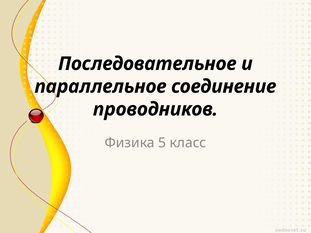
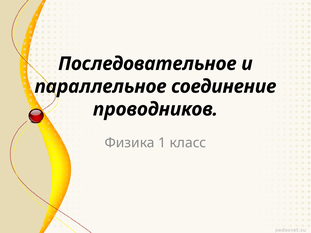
5: 5 -> 1
